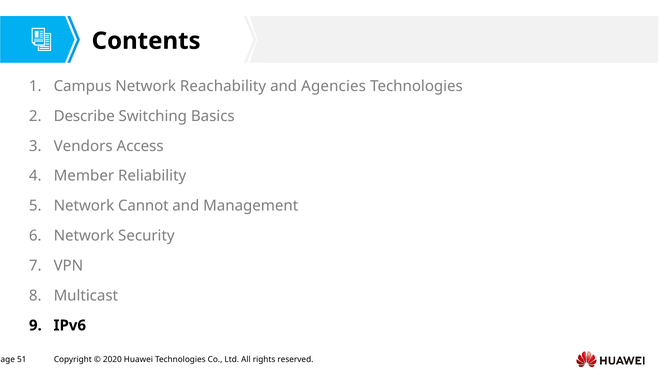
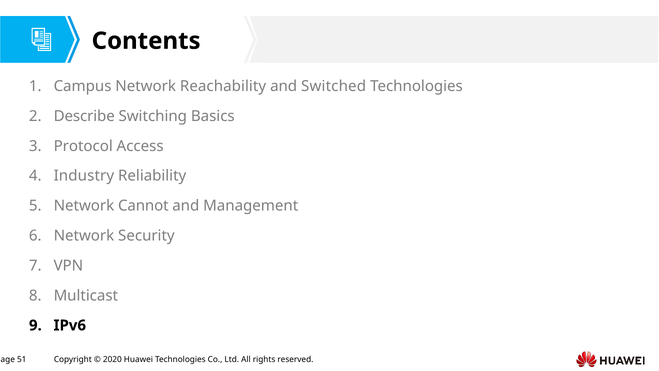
Agencies: Agencies -> Switched
Vendors: Vendors -> Protocol
Member: Member -> Industry
